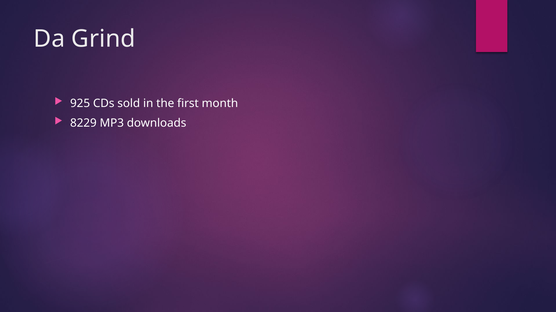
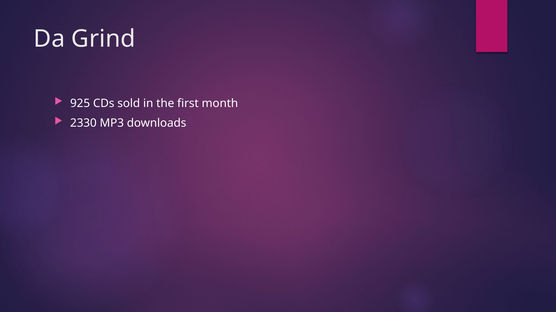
8229: 8229 -> 2330
